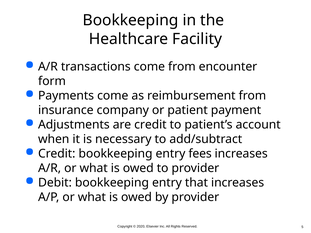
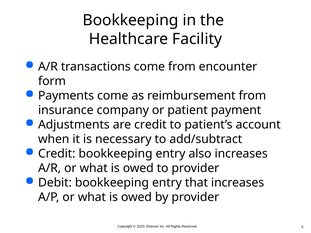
fees: fees -> also
